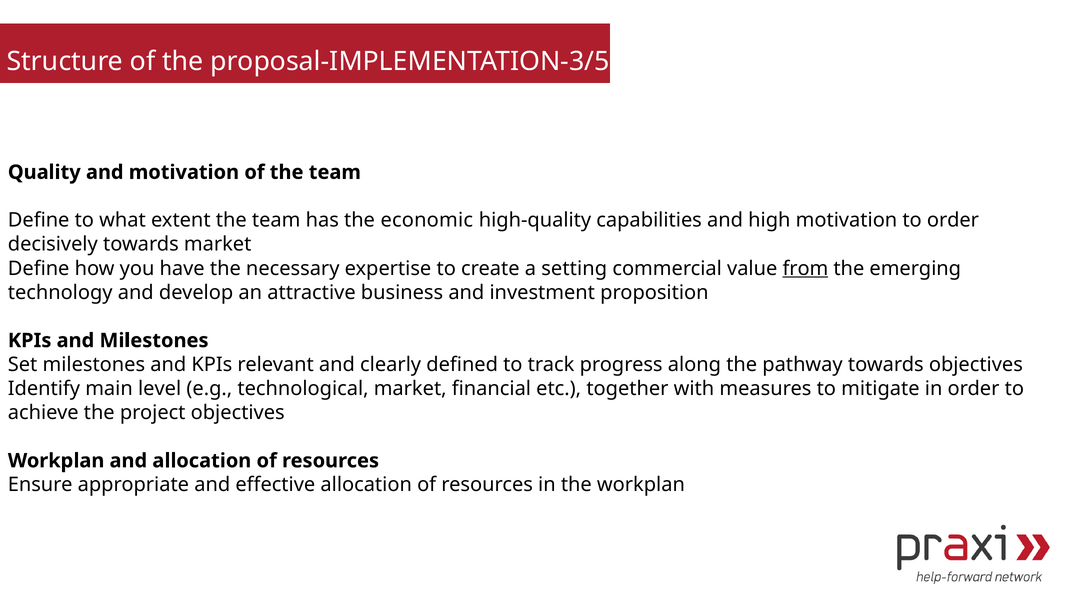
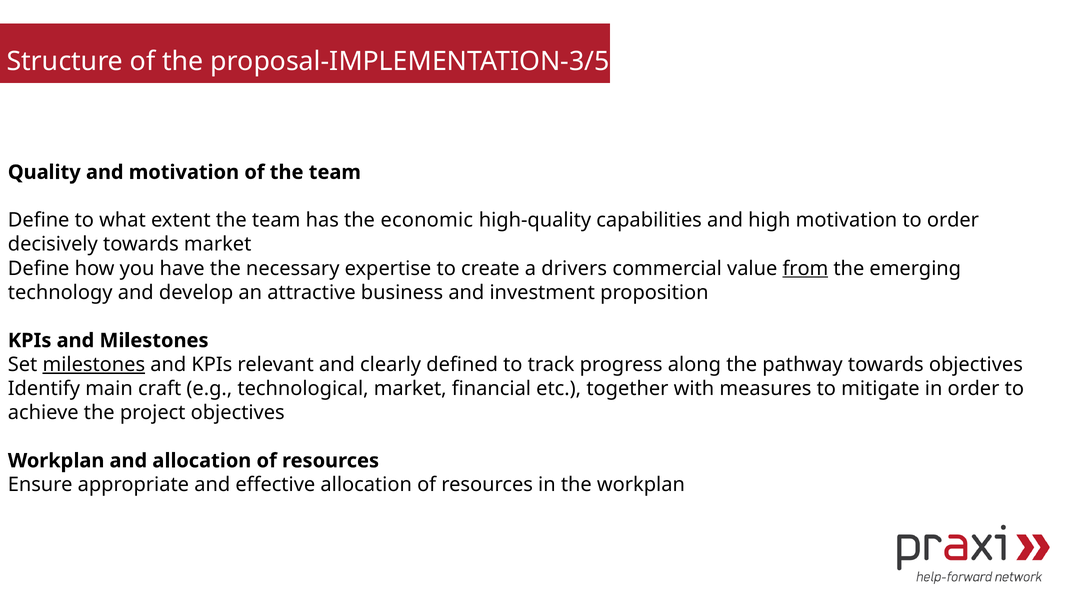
setting: setting -> drivers
milestones at (94, 365) underline: none -> present
level: level -> craft
